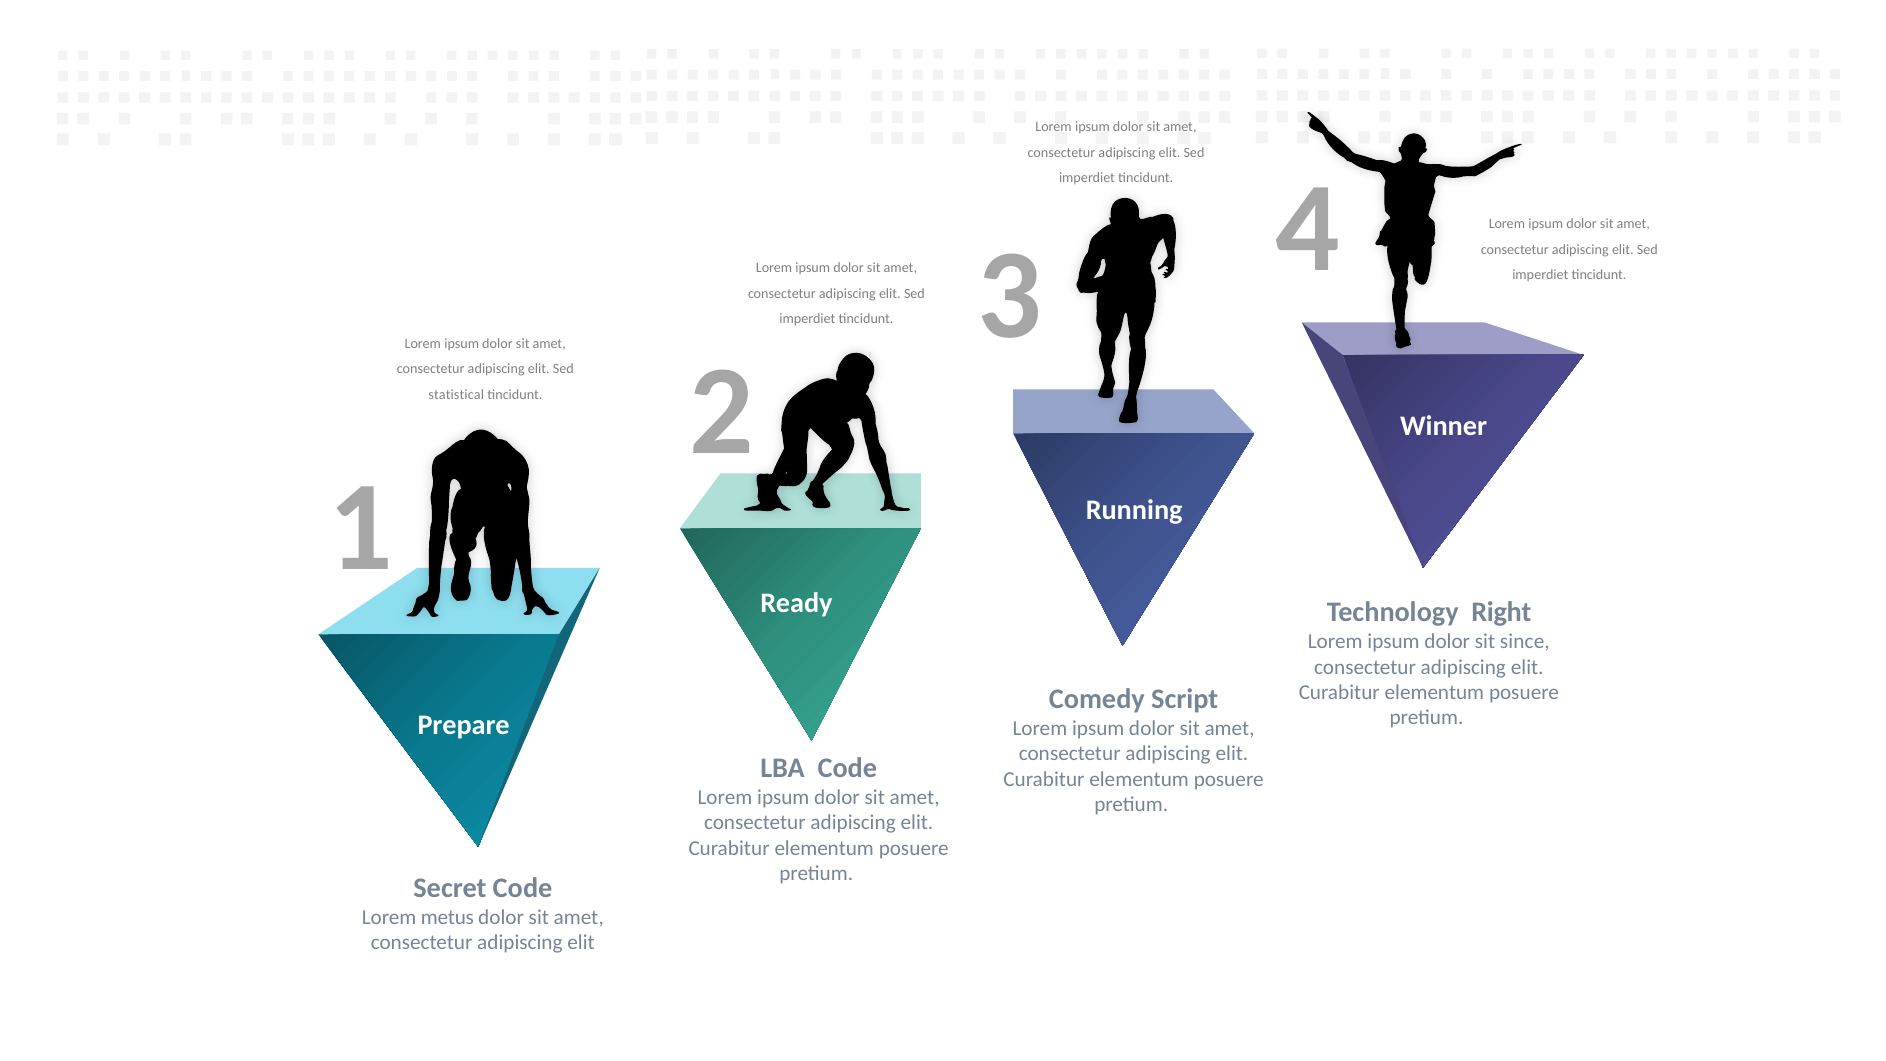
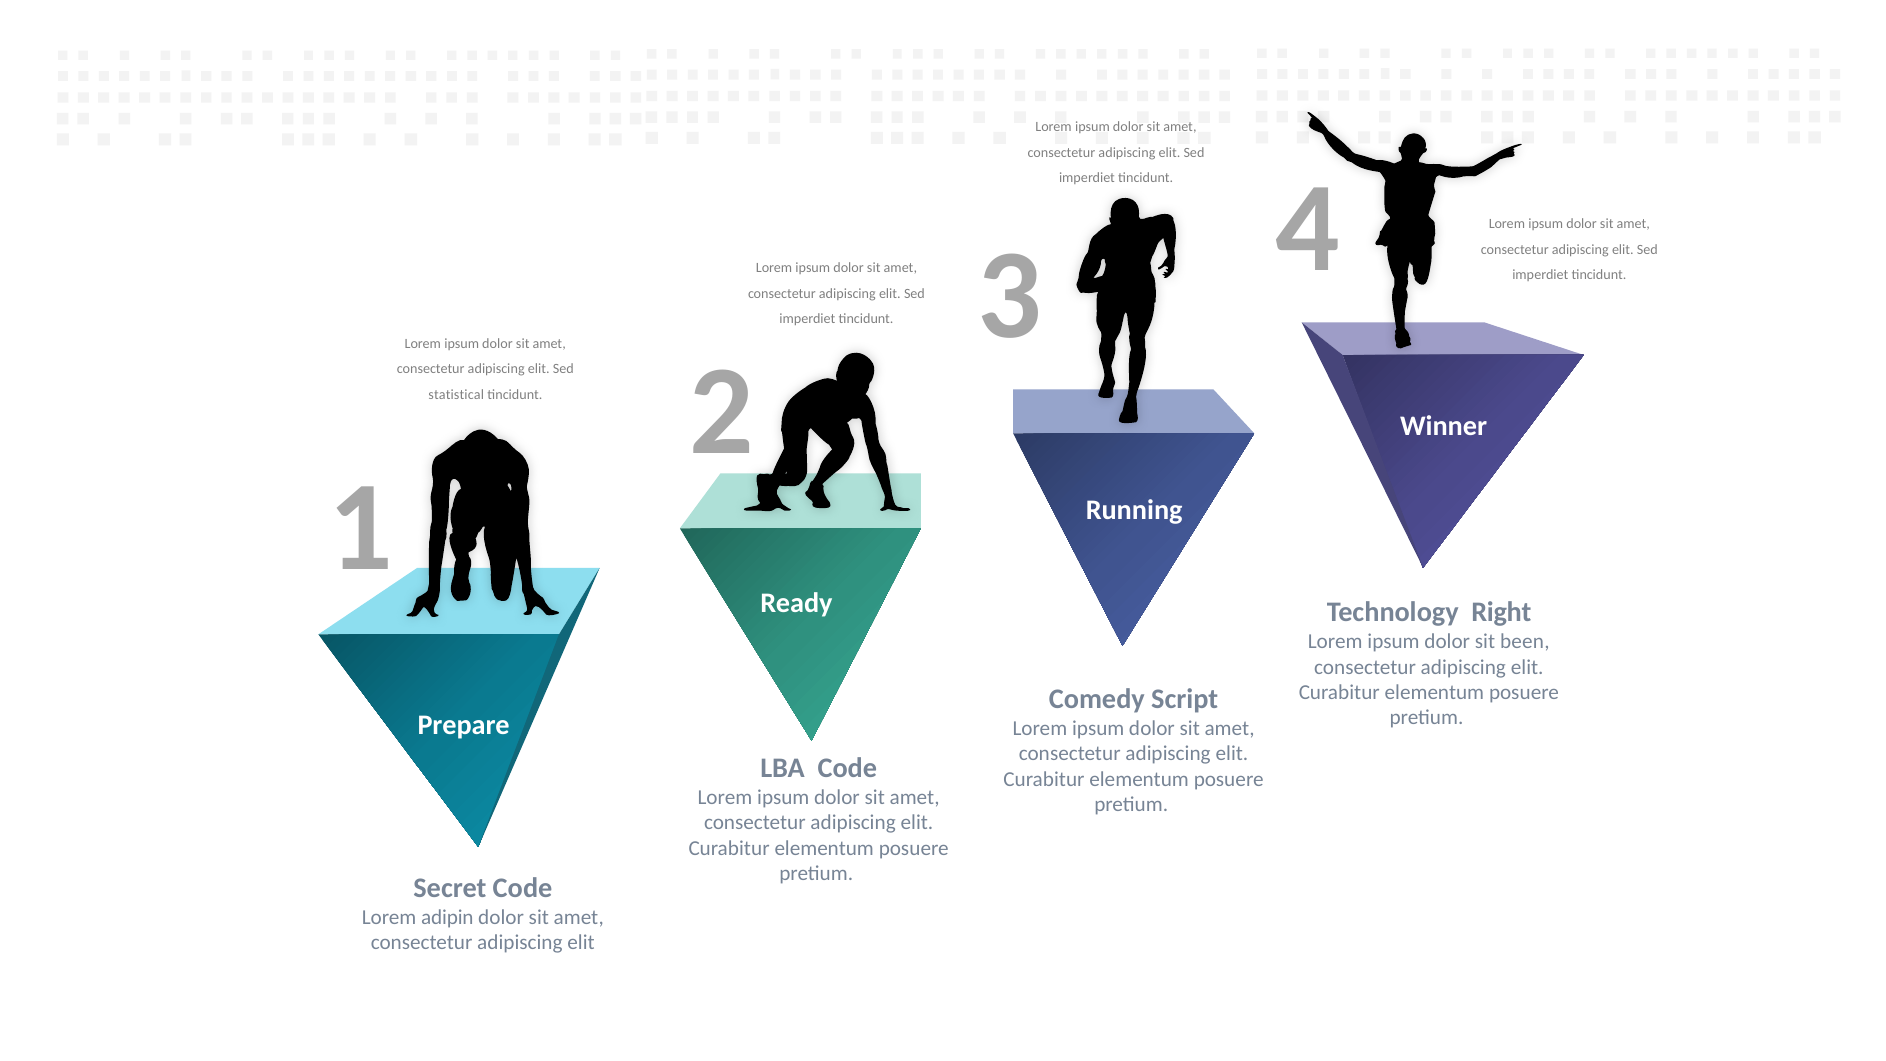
since: since -> been
metus: metus -> adipin
